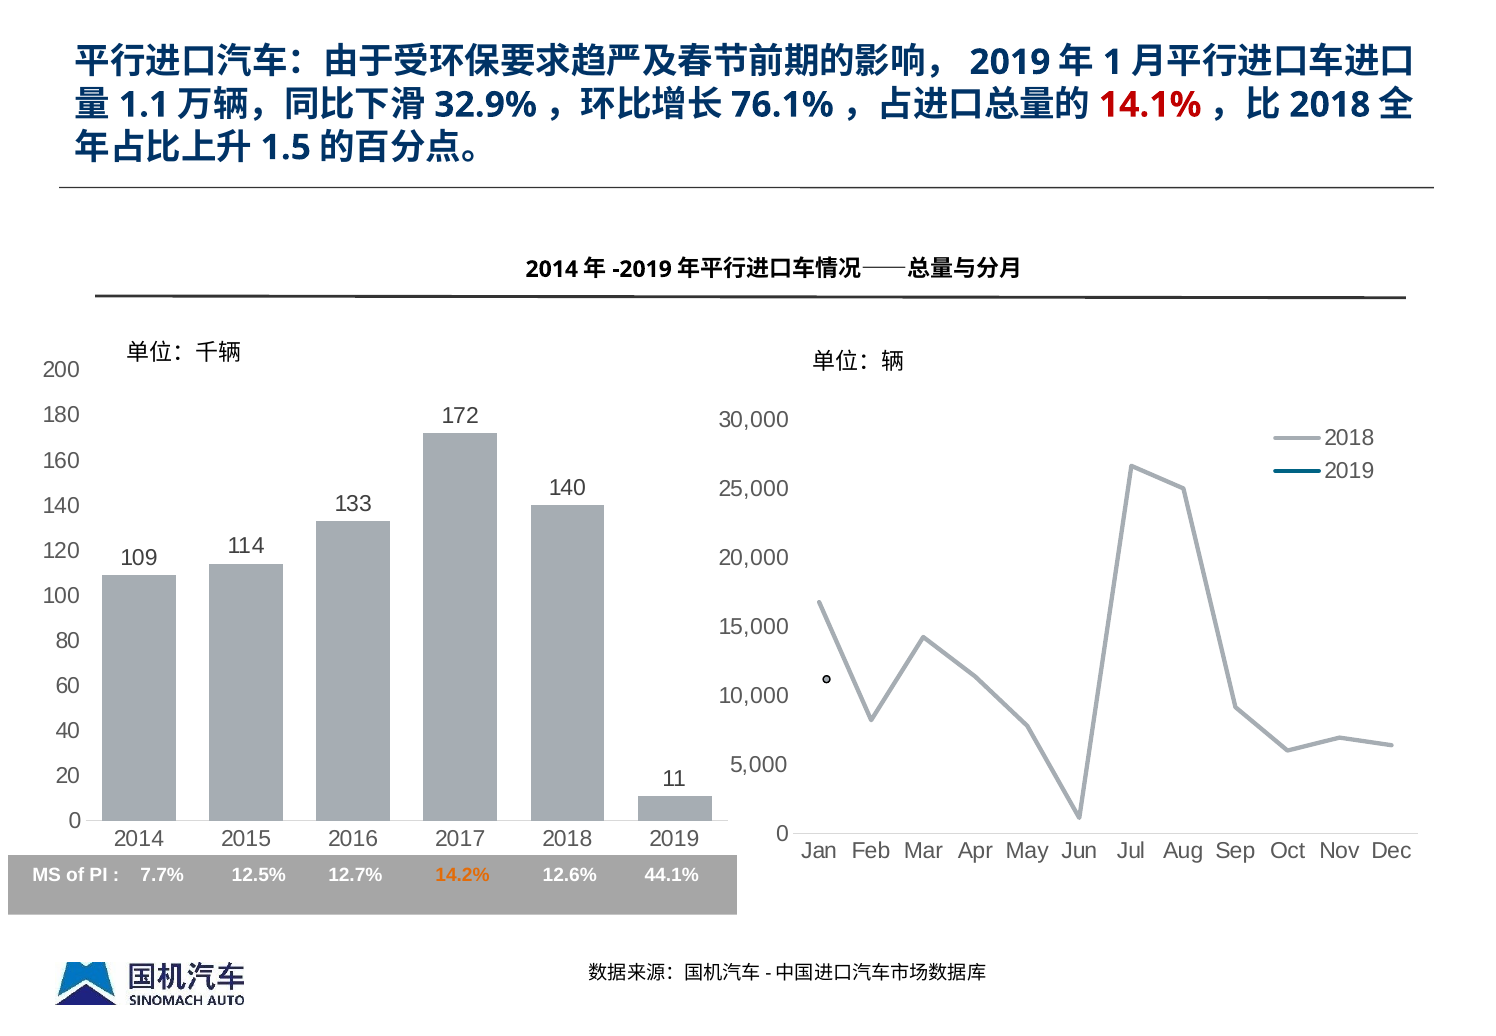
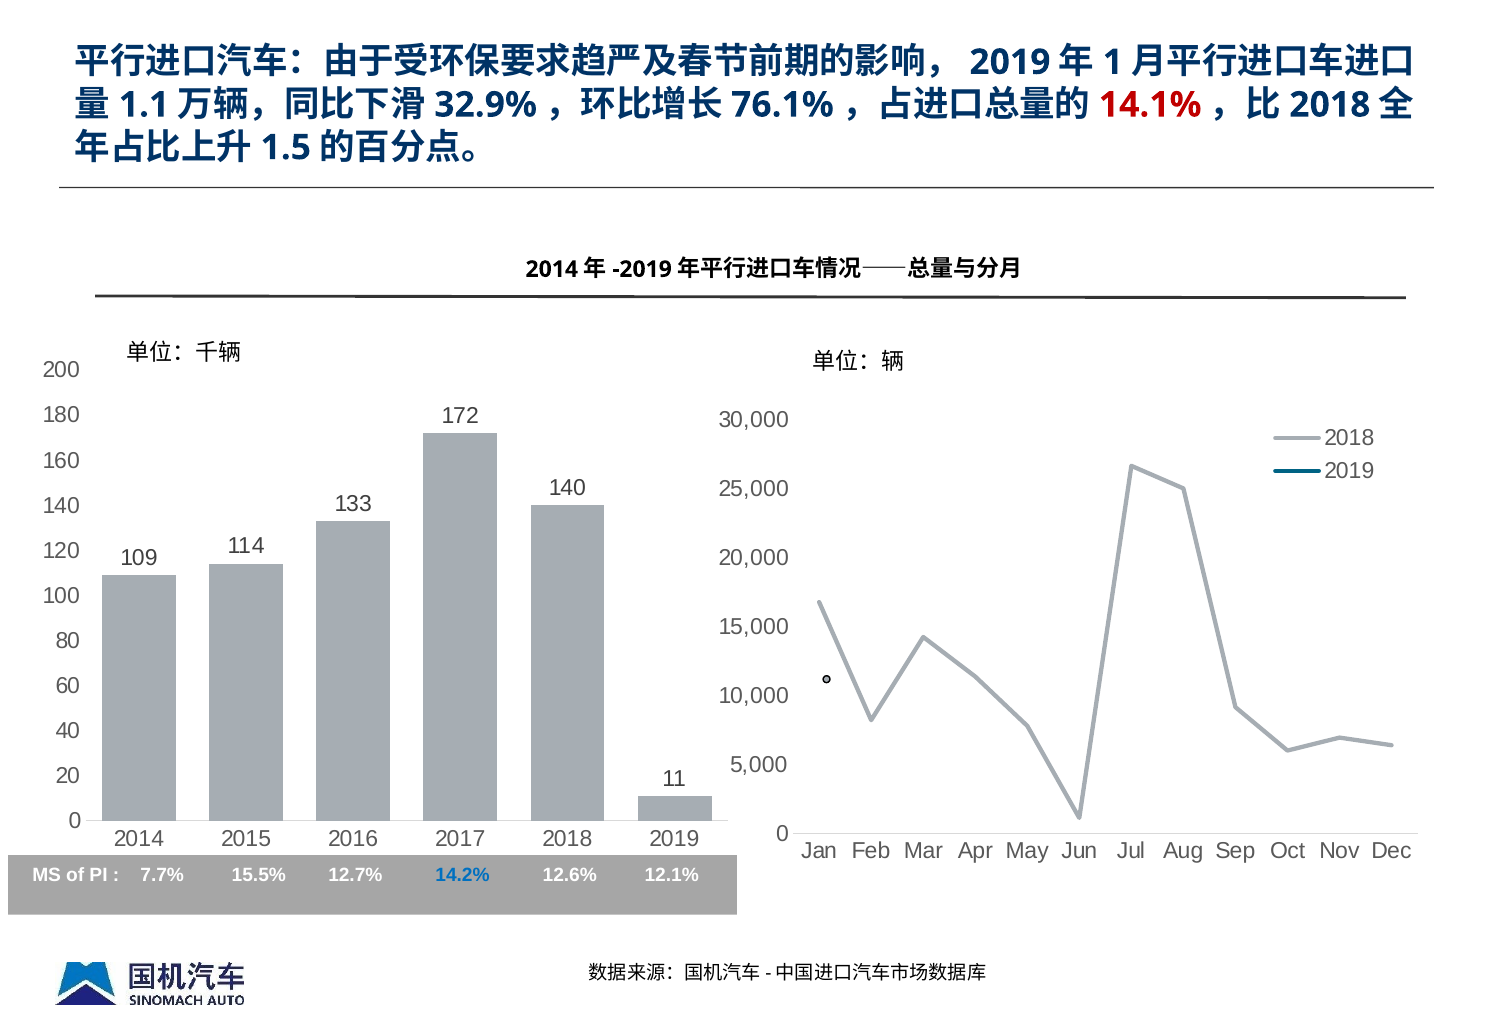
12.5%: 12.5% -> 15.5%
14.2% colour: orange -> blue
44.1%: 44.1% -> 12.1%
